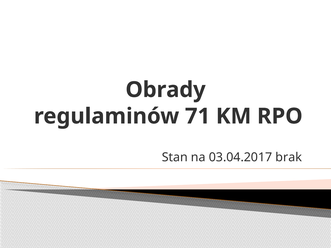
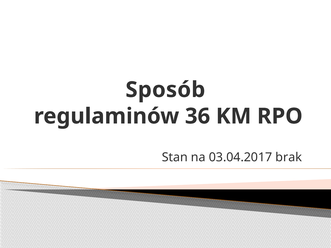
Obrady: Obrady -> Sposób
71: 71 -> 36
